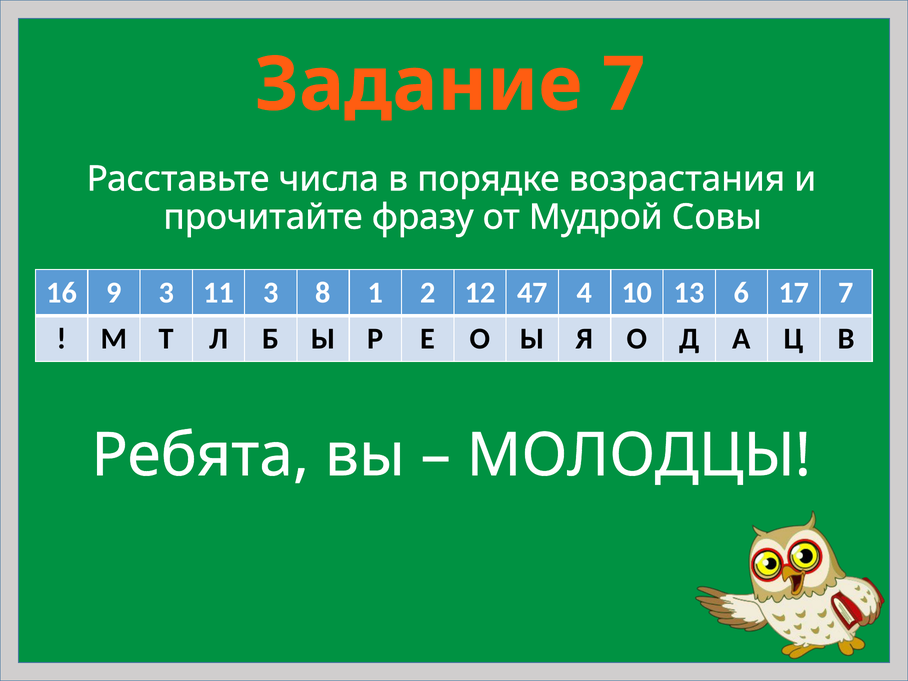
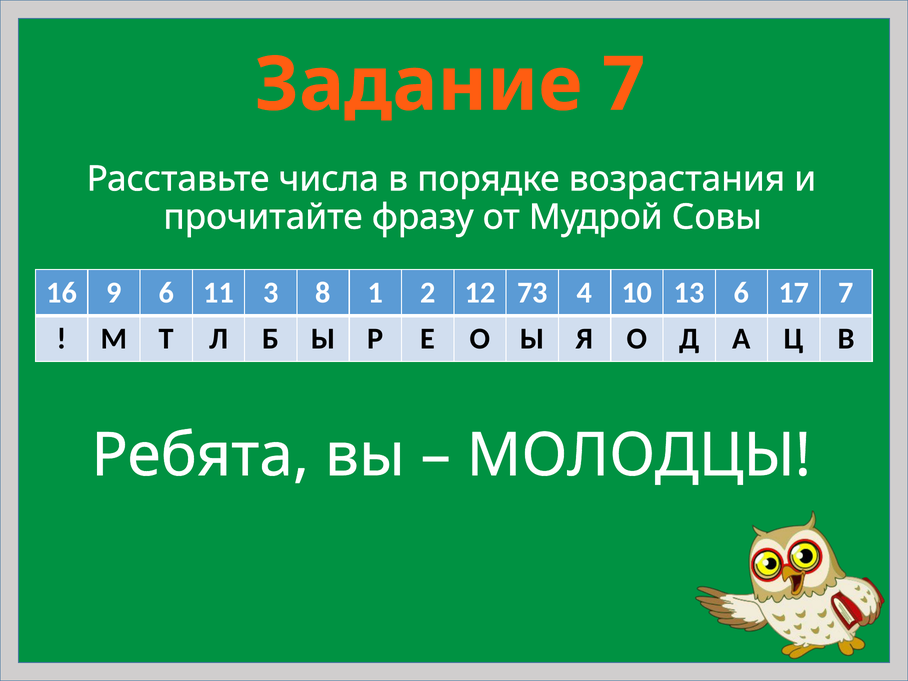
9 3: 3 -> 6
47: 47 -> 73
